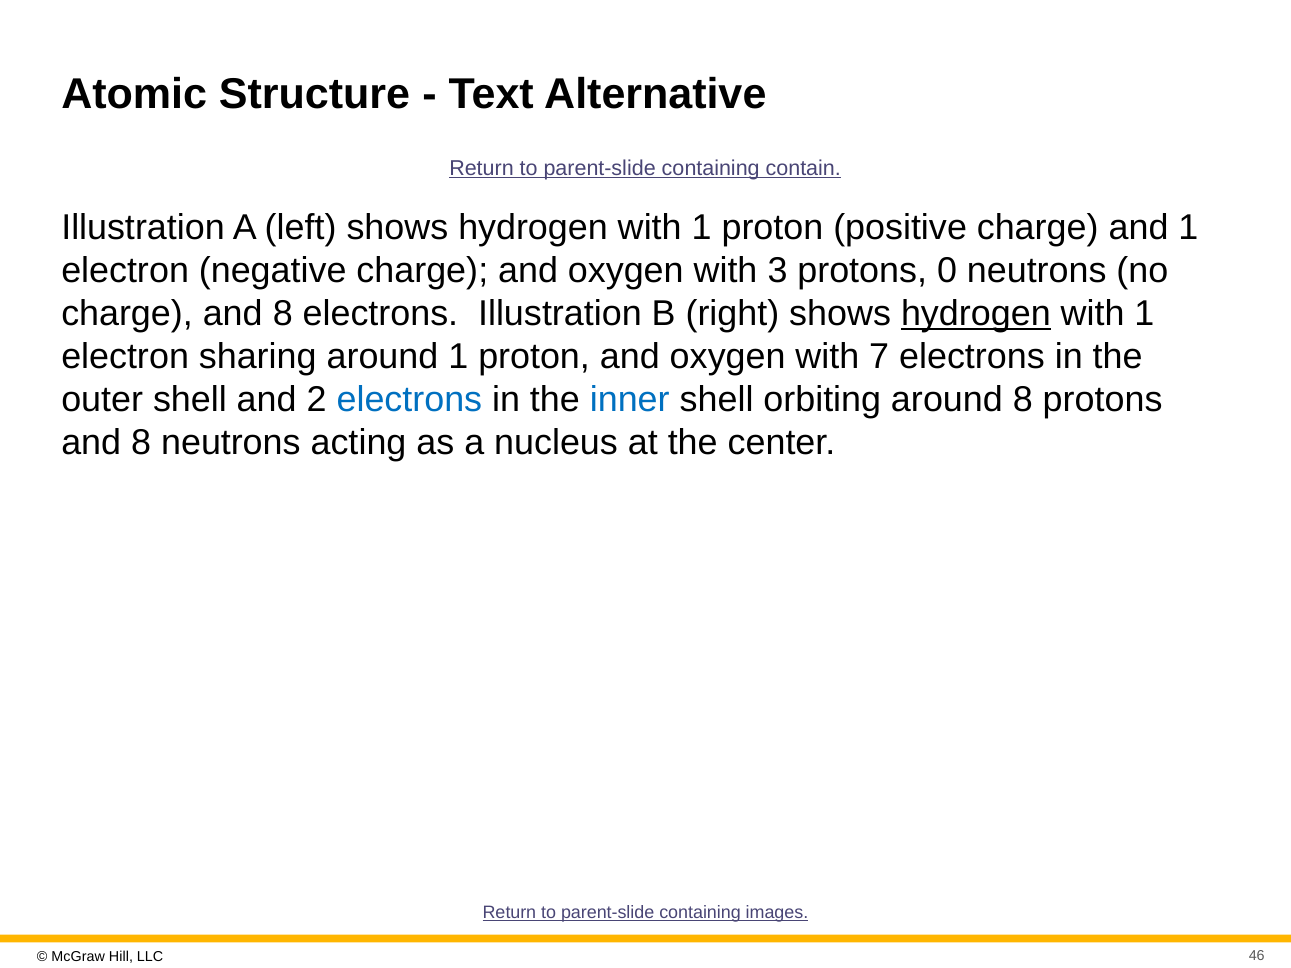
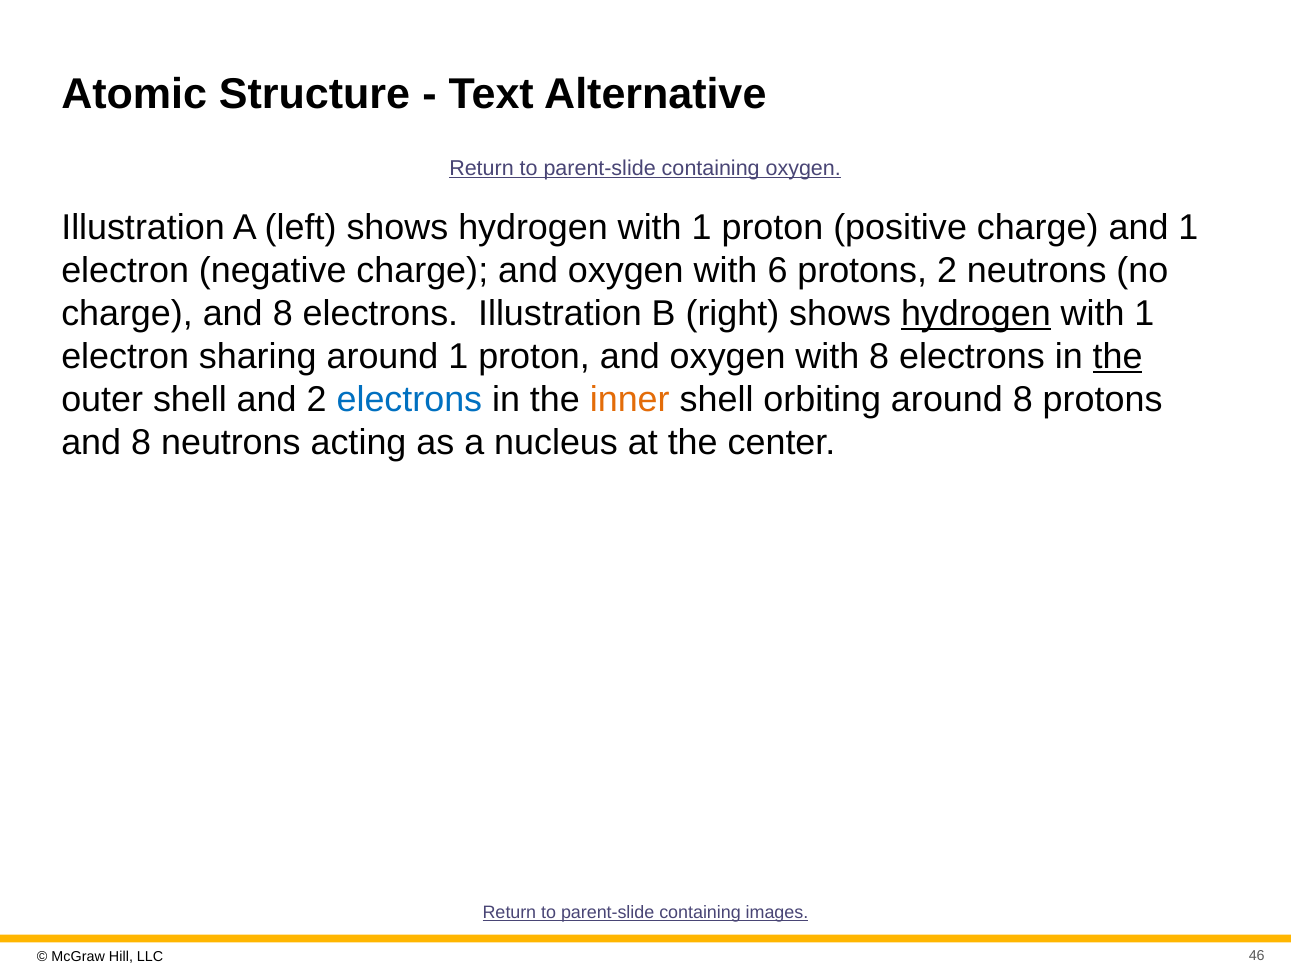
containing contain: contain -> oxygen
3: 3 -> 6
protons 0: 0 -> 2
with 7: 7 -> 8
the at (1118, 357) underline: none -> present
inner colour: blue -> orange
